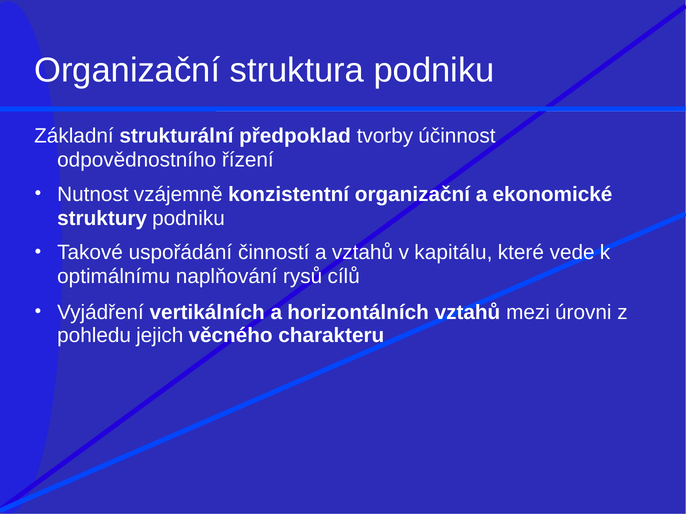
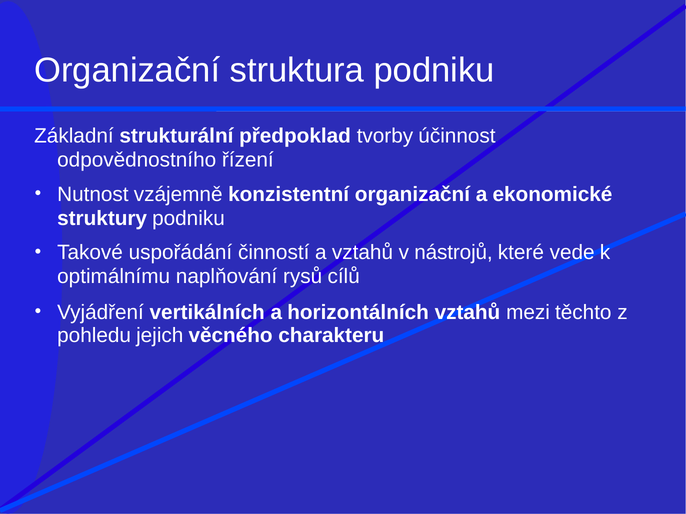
kapitálu: kapitálu -> nástrojů
úrovni: úrovni -> těchto
